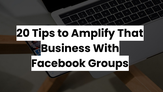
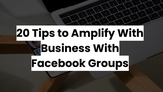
That at (130, 33): That -> With
